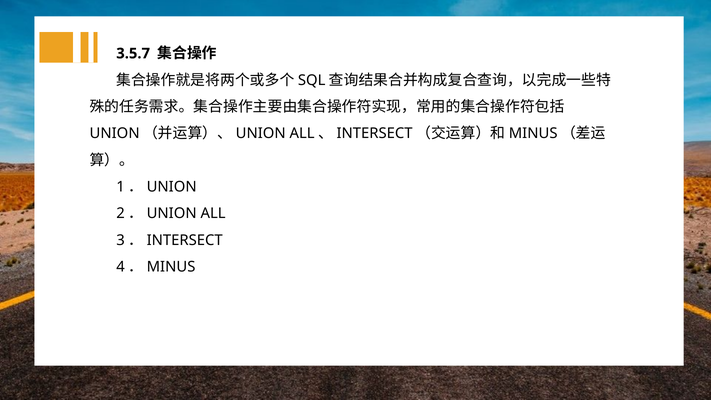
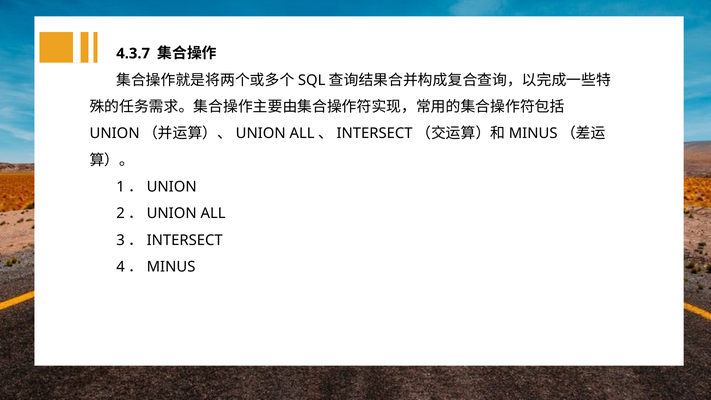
3.5.7: 3.5.7 -> 4.3.7
